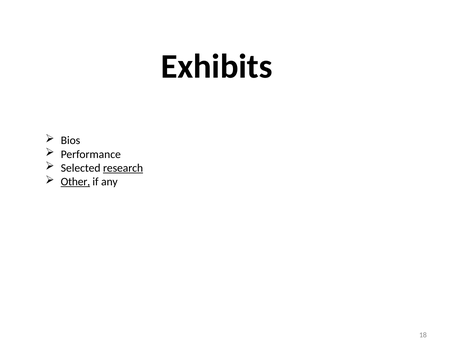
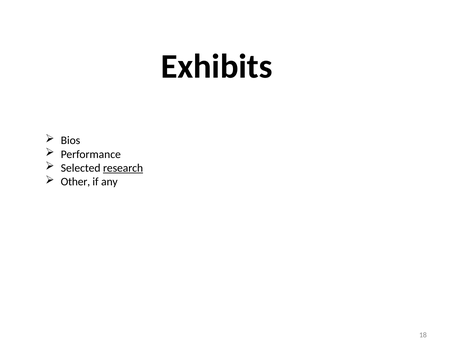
Other underline: present -> none
